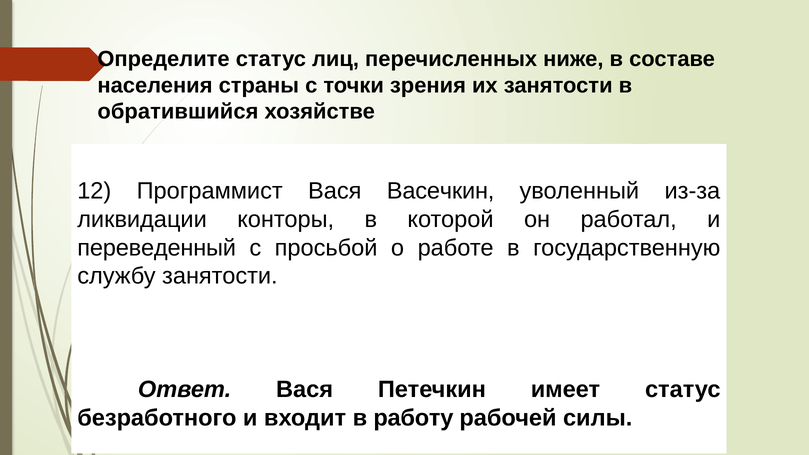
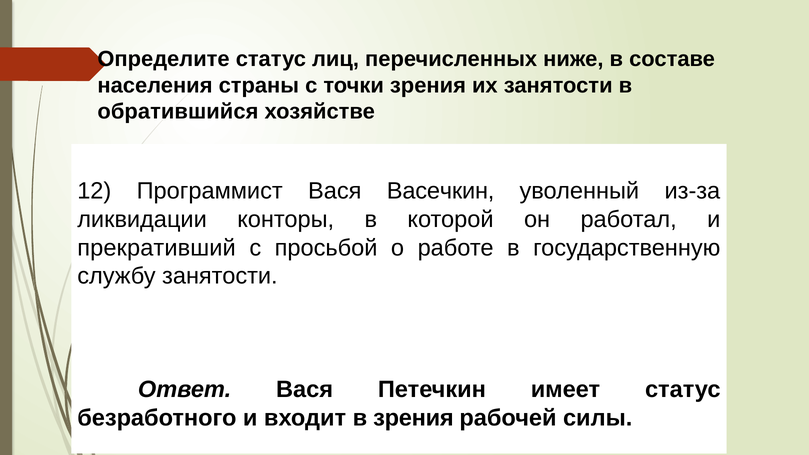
переведенный: переведенный -> прекративший
в работу: работу -> зрения
